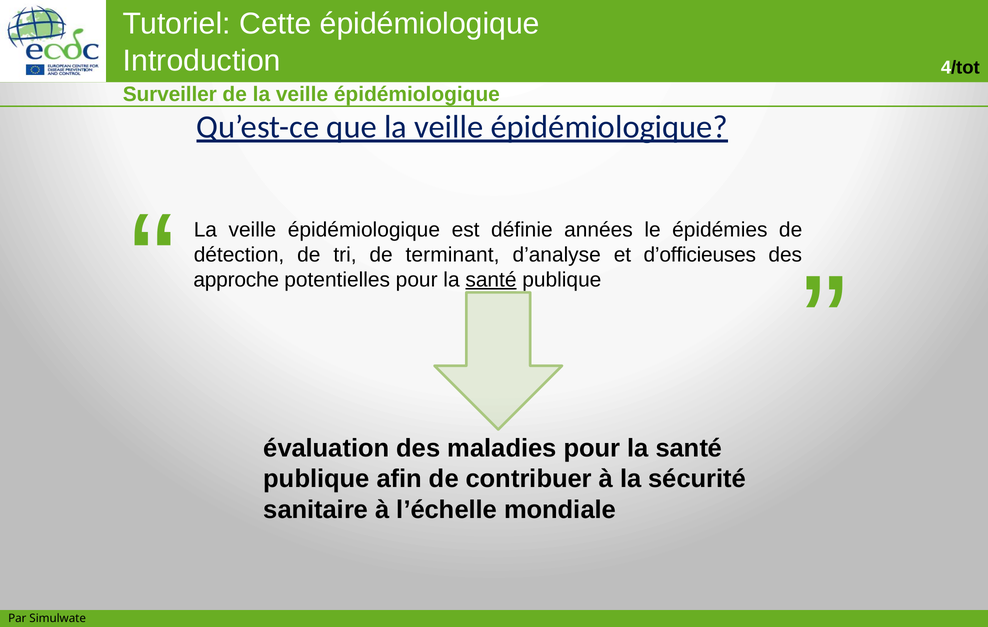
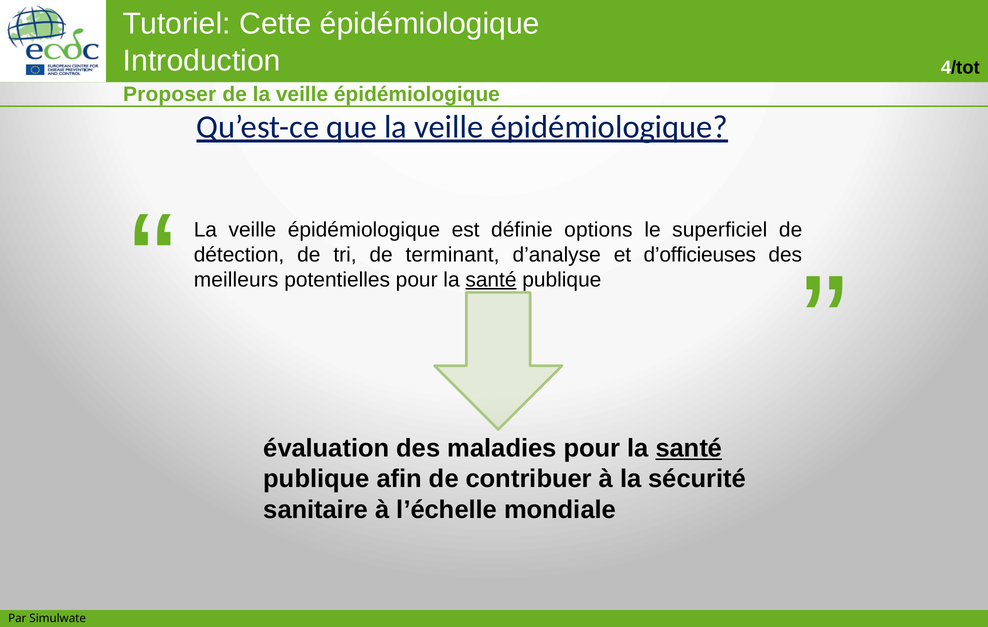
Surveiller: Surveiller -> Proposer
années: années -> options
épidémies: épidémies -> superficiel
approche: approche -> meilleurs
santé at (689, 449) underline: none -> present
